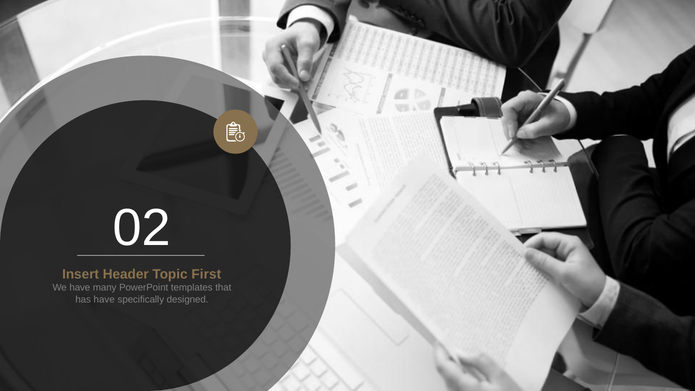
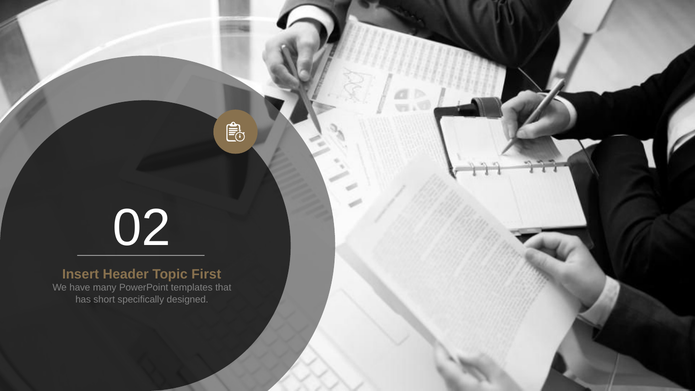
has have: have -> short
